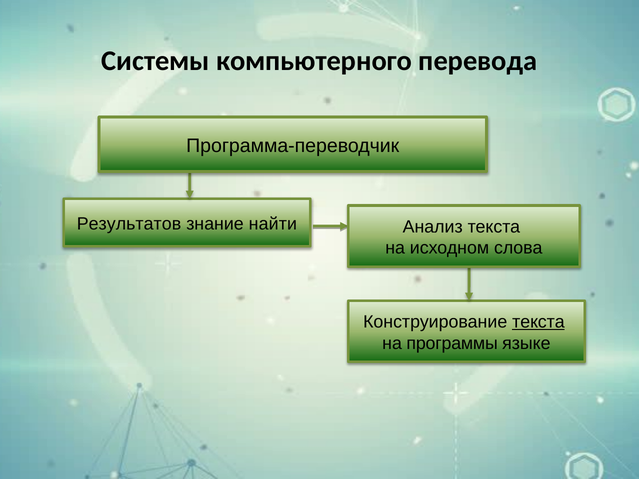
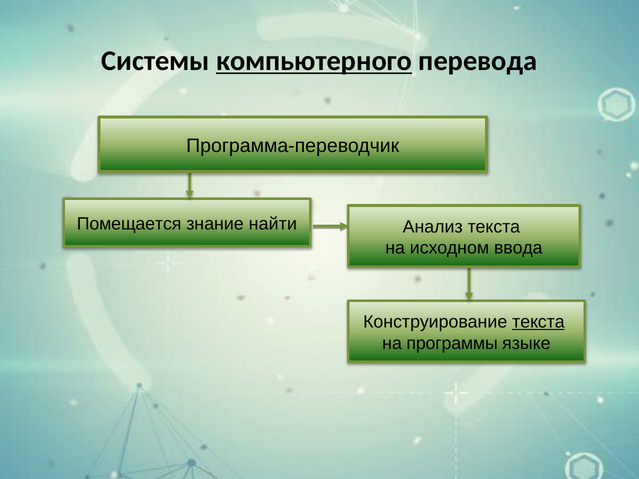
компьютерного underline: none -> present
Результатов: Результатов -> Помещается
слова: слова -> ввода
